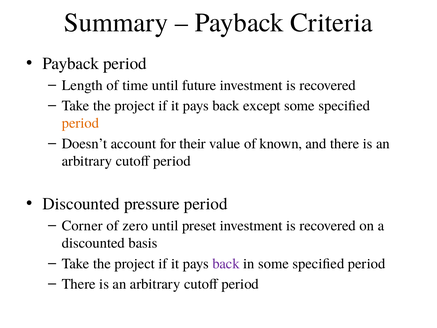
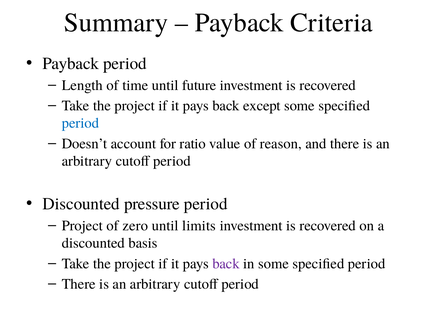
period at (80, 123) colour: orange -> blue
their: their -> ratio
known: known -> reason
Corner at (82, 225): Corner -> Project
preset: preset -> limits
